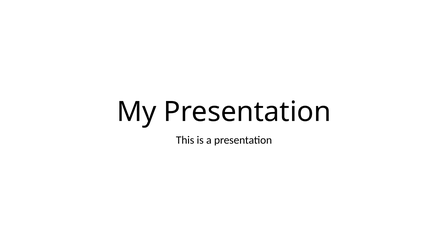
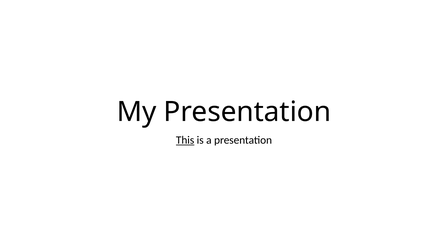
This underline: none -> present
